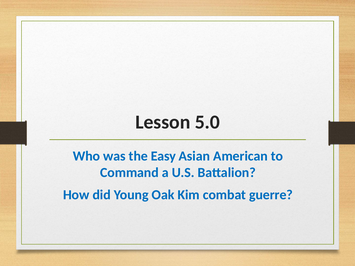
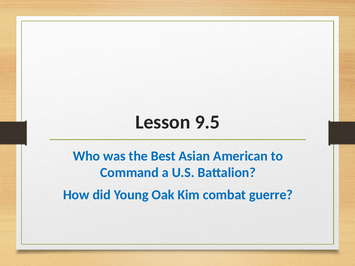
5.0: 5.0 -> 9.5
Easy: Easy -> Best
